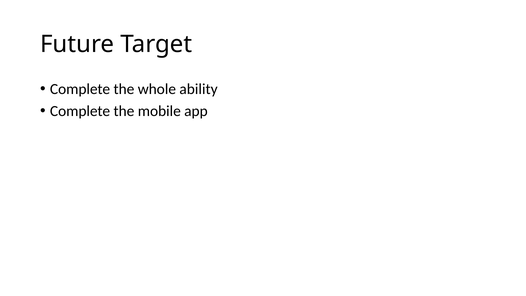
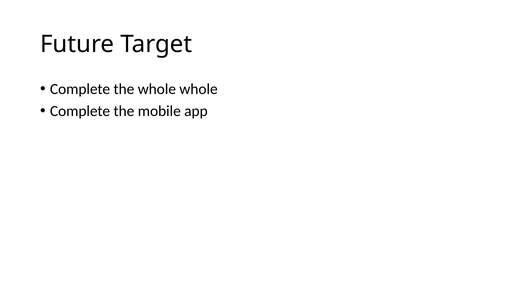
whole ability: ability -> whole
